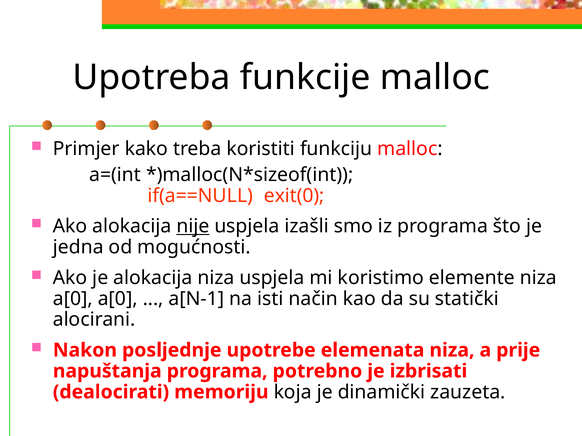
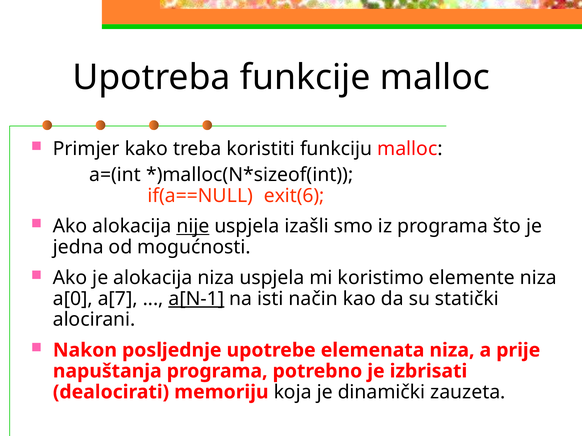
exit(0: exit(0 -> exit(6
a[0 a[0: a[0 -> a[7
a[N-1 underline: none -> present
